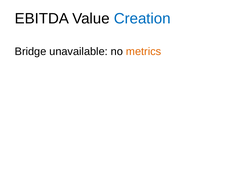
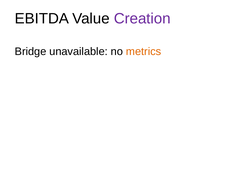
Creation colour: blue -> purple
